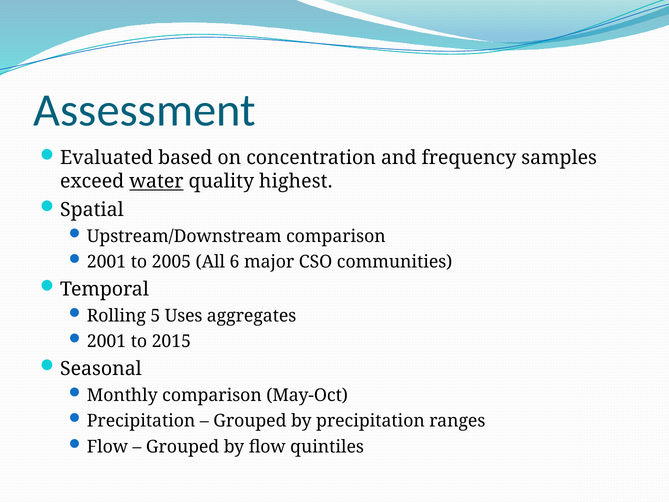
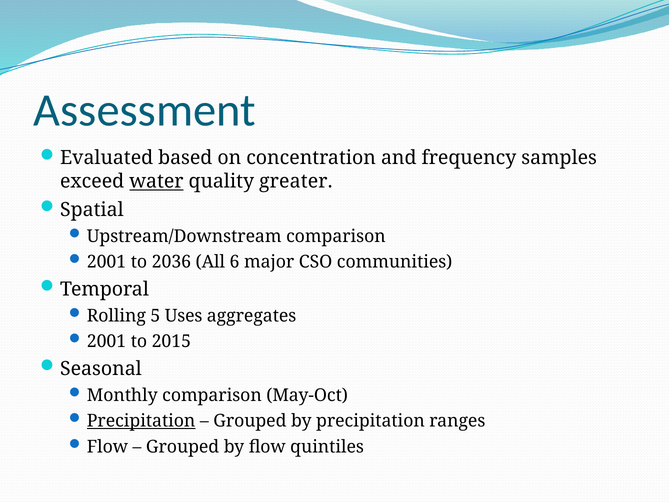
highest: highest -> greater
2005: 2005 -> 2036
Precipitation at (141, 421) underline: none -> present
